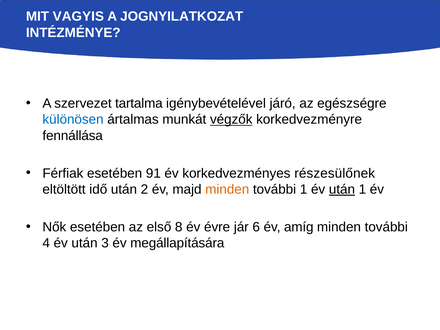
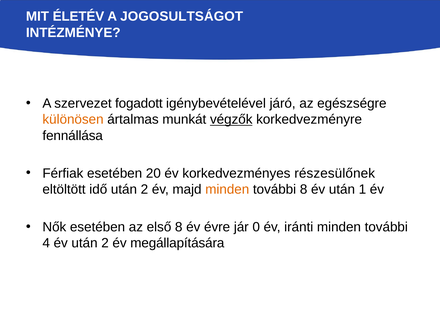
VAGYIS: VAGYIS -> ÉLETÉV
JOGNYILATKOZAT: JOGNYILATKOZAT -> JOGOSULTSÁGOT
tartalma: tartalma -> fogadott
különösen colour: blue -> orange
91: 91 -> 20
további 1: 1 -> 8
után at (342, 189) underline: present -> none
6: 6 -> 0
amíg: amíg -> iránti
év után 3: 3 -> 2
